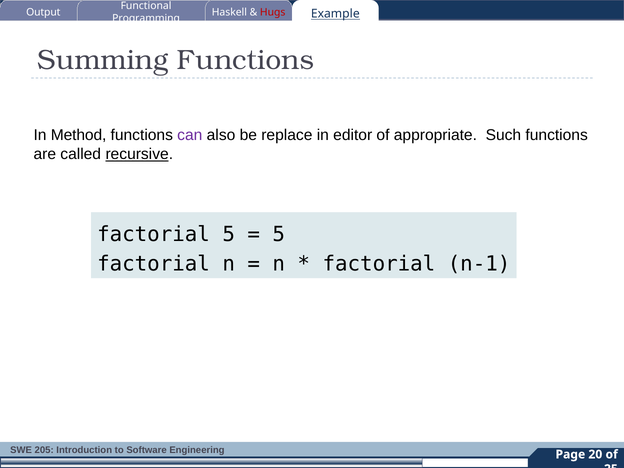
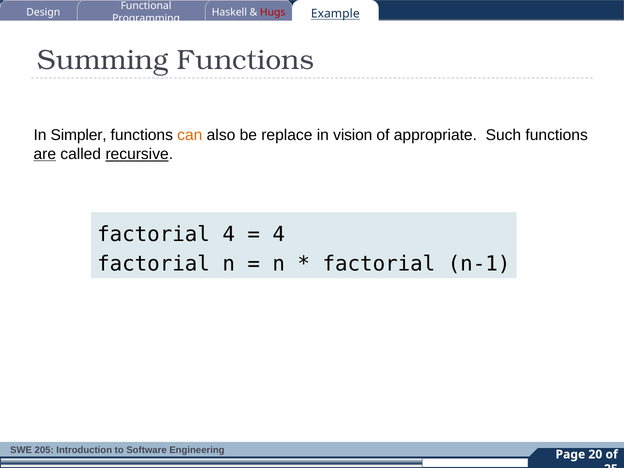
Output: Output -> Design
Method: Method -> Simpler
can colour: purple -> orange
editor: editor -> vision
are underline: none -> present
factorial 5: 5 -> 4
5 at (279, 234): 5 -> 4
